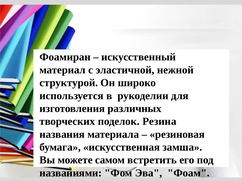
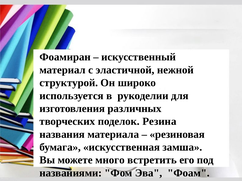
самом: самом -> много
